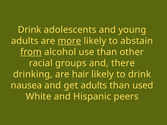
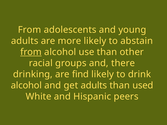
Drink at (30, 30): Drink -> From
more underline: present -> none
hair: hair -> find
nausea at (26, 86): nausea -> alcohol
